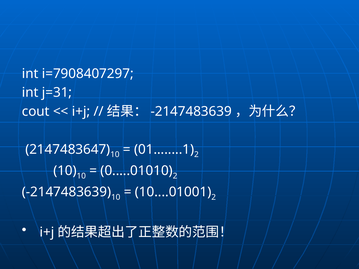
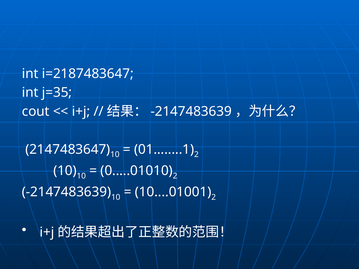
i=7908407297: i=7908407297 -> i=2187483647
j=31: j=31 -> j=35
